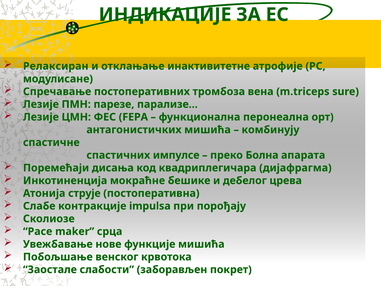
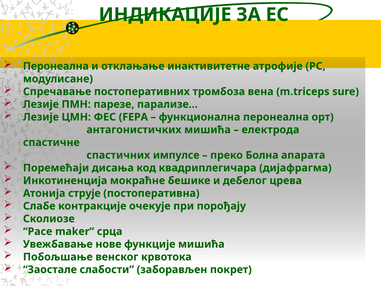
Релаксиран at (56, 66): Релаксиран -> Перонеална
комбинују: комбинују -> електрода
impulsa: impulsa -> очекује
